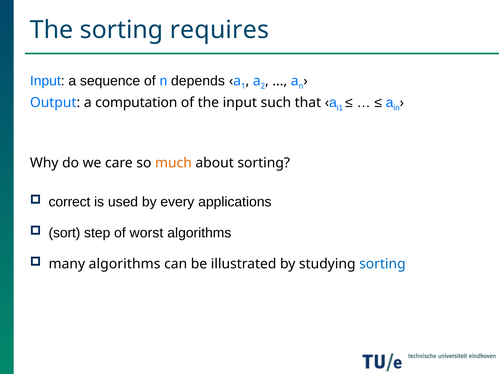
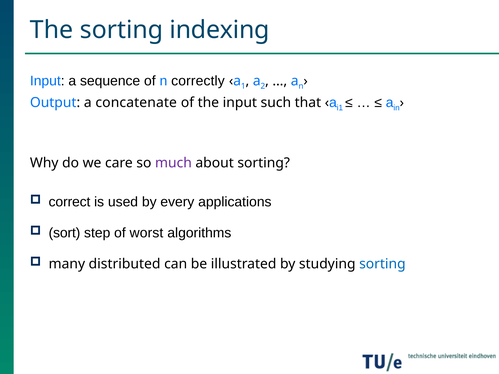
requires: requires -> indexing
depends: depends -> correctly
computation: computation -> concatenate
much colour: orange -> purple
many algorithms: algorithms -> distributed
